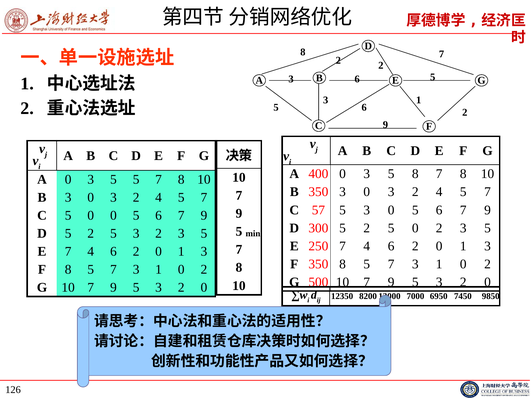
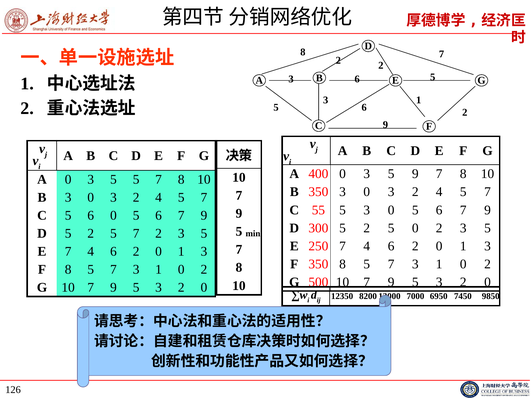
5 8: 8 -> 9
57: 57 -> 55
C 5 0: 0 -> 6
2 5 3: 3 -> 7
